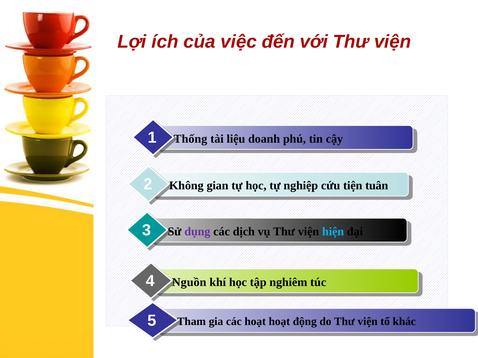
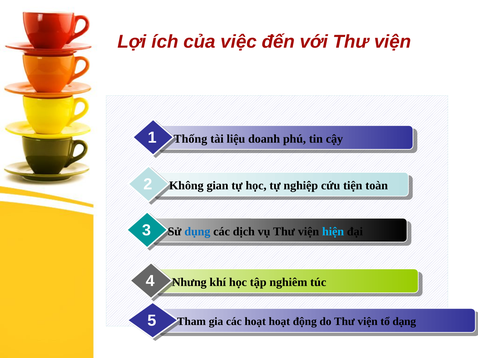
tuân: tuân -> toàn
dụng colour: purple -> blue
Nguồn: Nguồn -> Nhưng
khác: khác -> dạng
